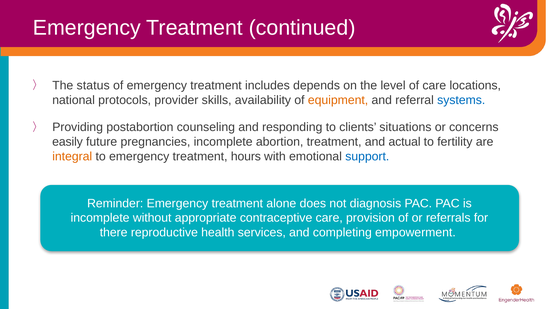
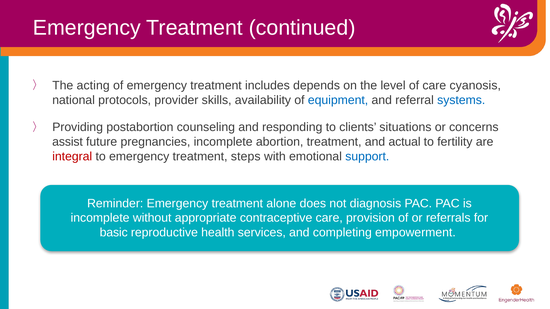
status: status -> acting
locations: locations -> cyanosis
equipment colour: orange -> blue
easily: easily -> assist
integral colour: orange -> red
hours: hours -> steps
there: there -> basic
